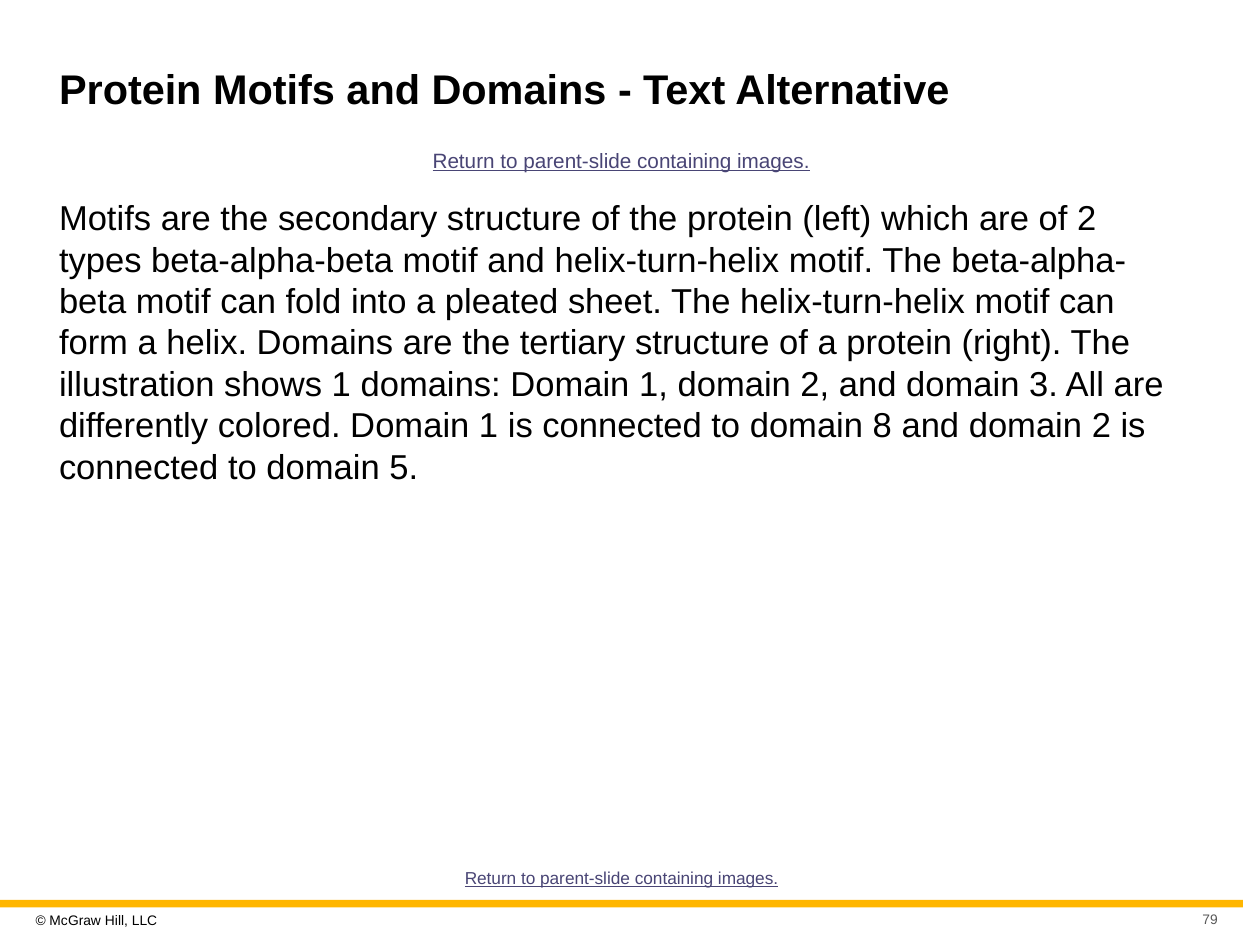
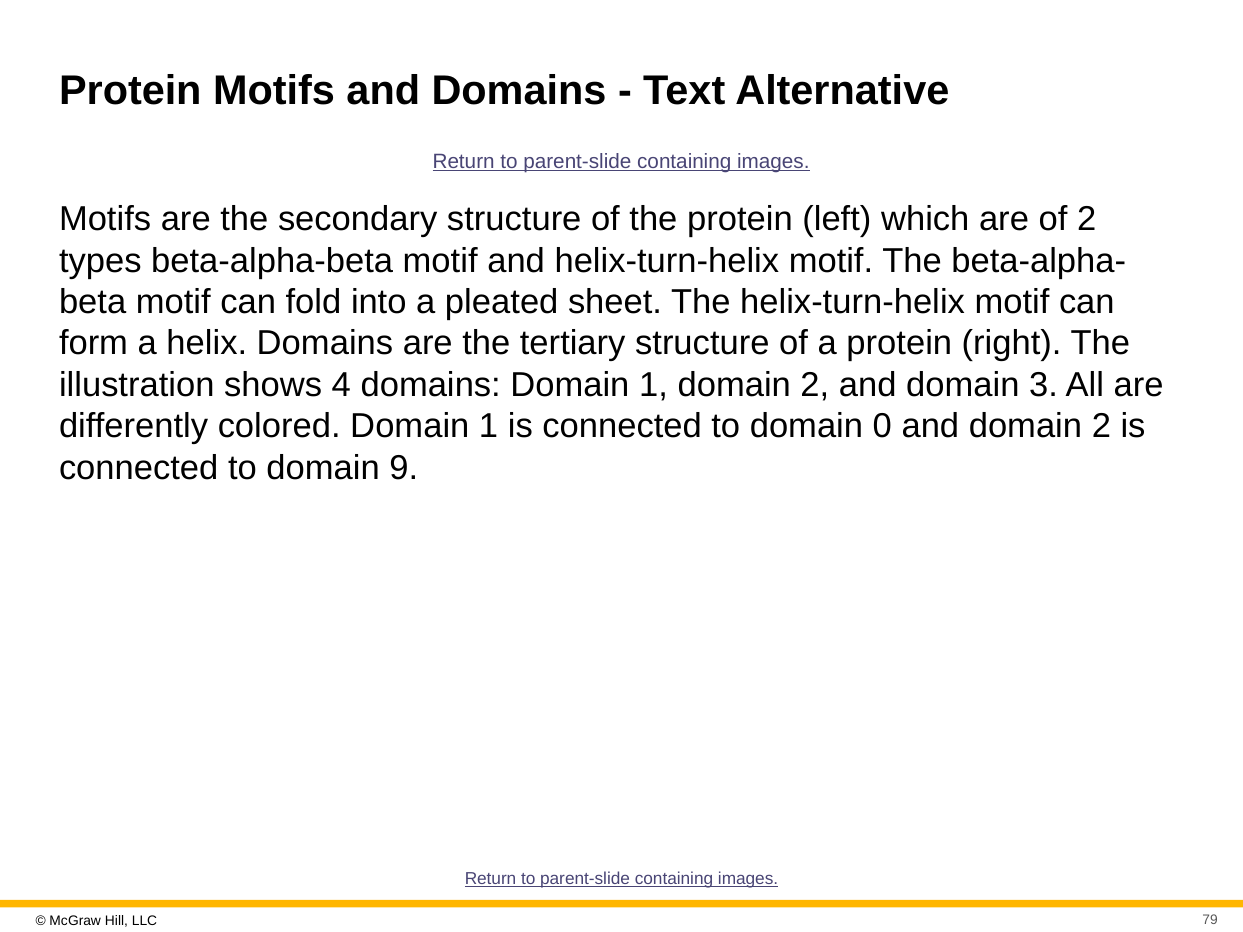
shows 1: 1 -> 4
8: 8 -> 0
5: 5 -> 9
